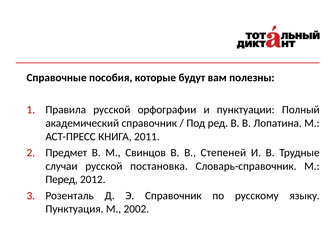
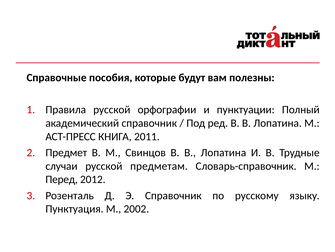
Свинцов В В Степеней: Степеней -> Лопатина
постановка: постановка -> предметам
